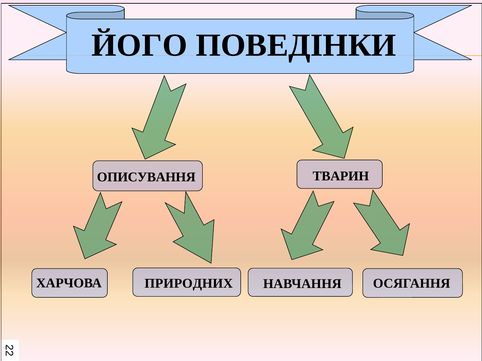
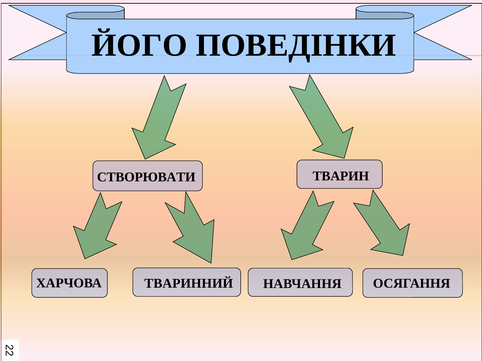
ОПИСУВАННЯ: ОПИСУВАННЯ -> СТВОРЮВАТИ
ПРИРОДНИХ: ПРИРОДНИХ -> ТВАРИННИЙ
